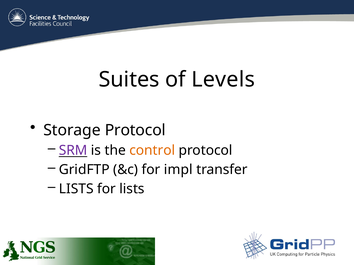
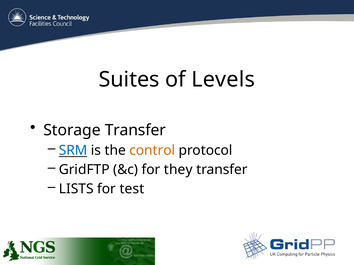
Storage Protocol: Protocol -> Transfer
SRM colour: purple -> blue
impl: impl -> they
for lists: lists -> test
